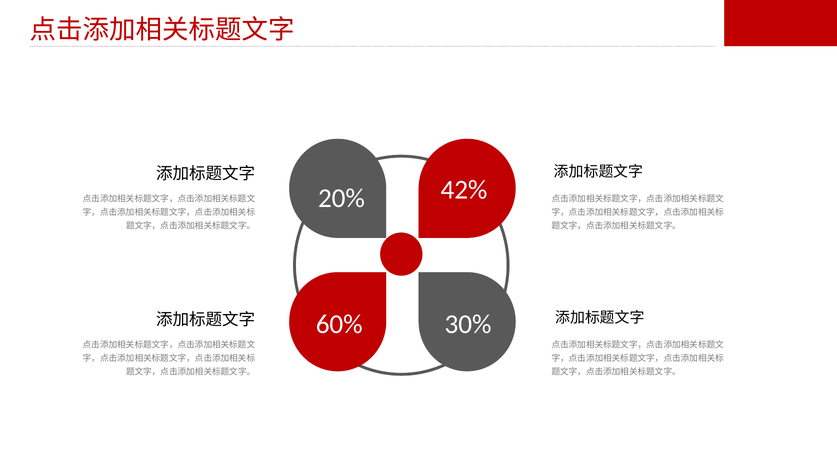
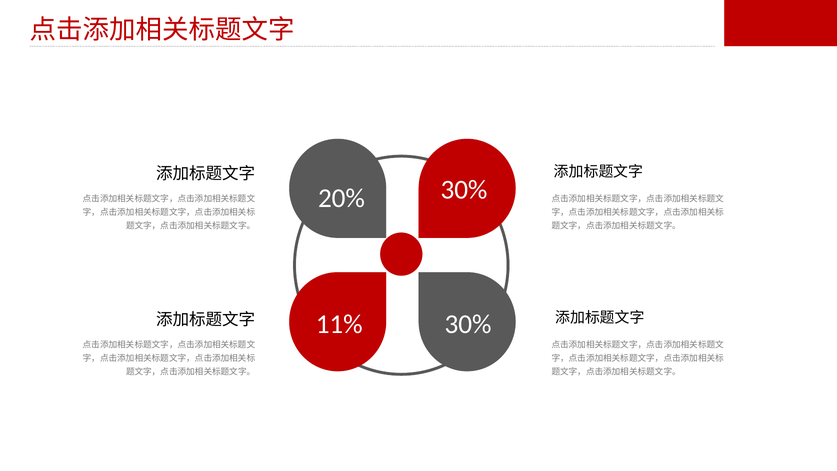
20% 42%: 42% -> 30%
60%: 60% -> 11%
